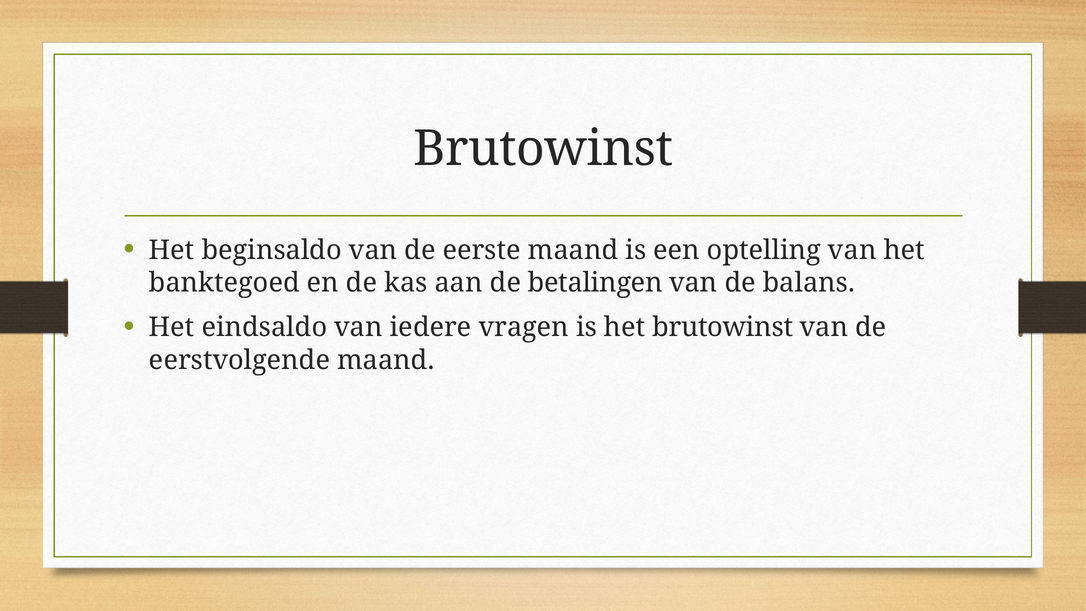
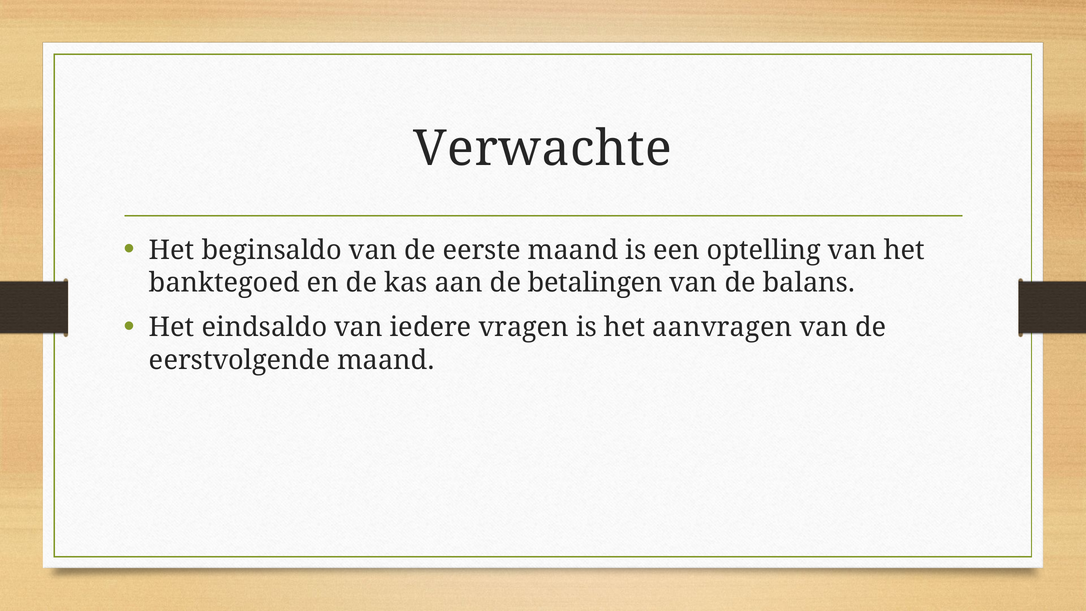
Brutowinst at (543, 149): Brutowinst -> Verwachte
het brutowinst: brutowinst -> aanvragen
